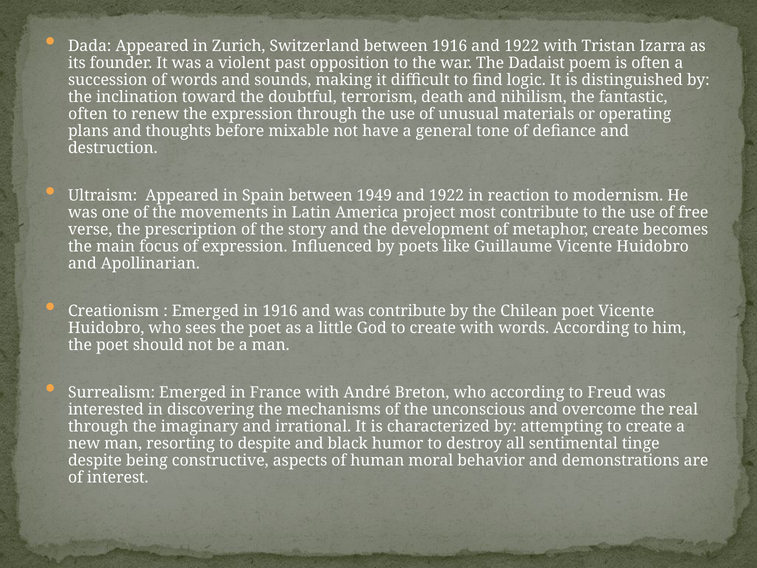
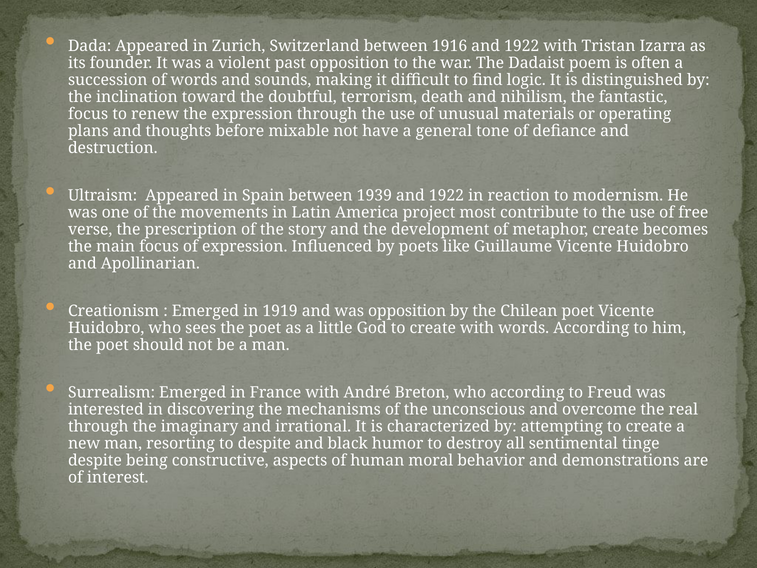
often at (88, 114): often -> focus
1949: 1949 -> 1939
in 1916: 1916 -> 1919
was contribute: contribute -> opposition
